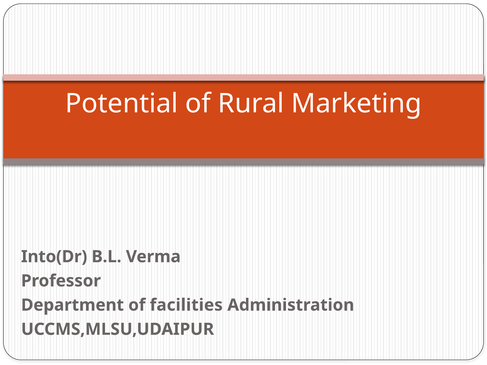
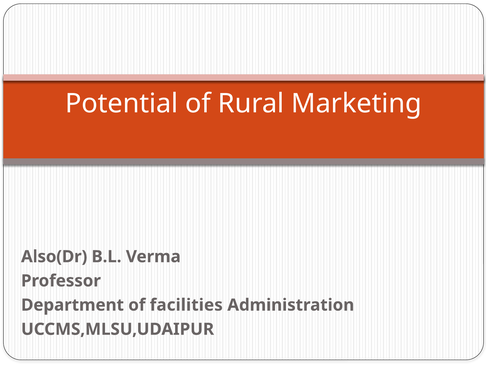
Into(Dr: Into(Dr -> Also(Dr
